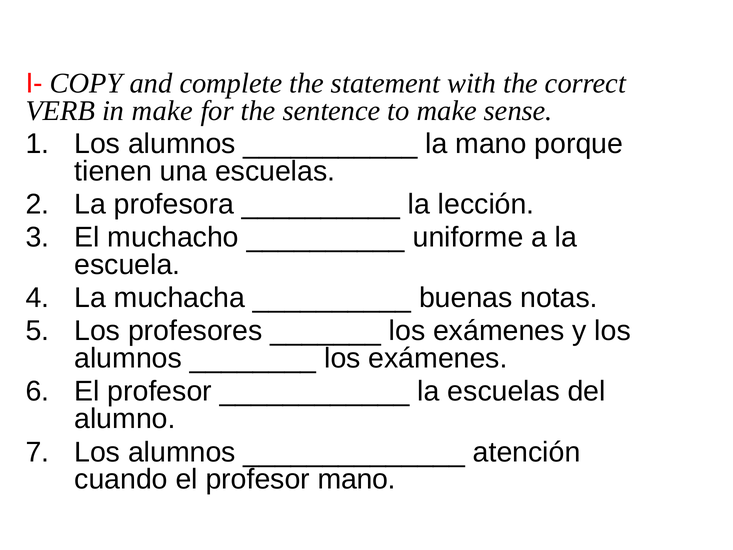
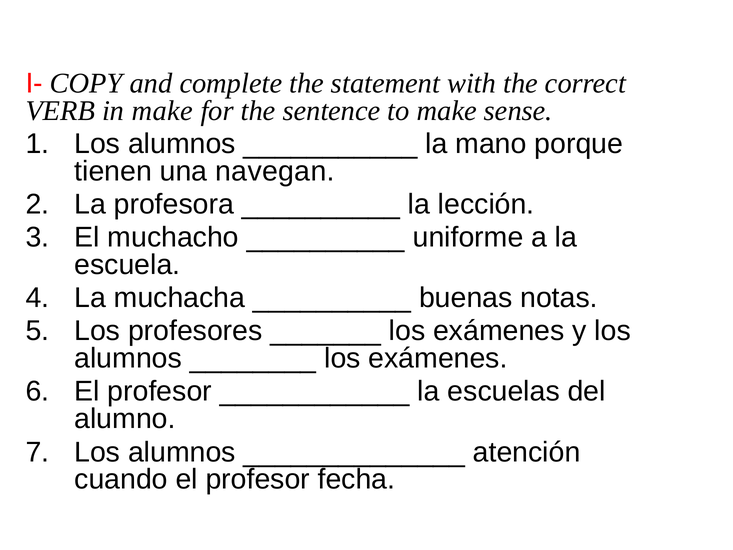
una escuelas: escuelas -> navegan
profesor mano: mano -> fecha
